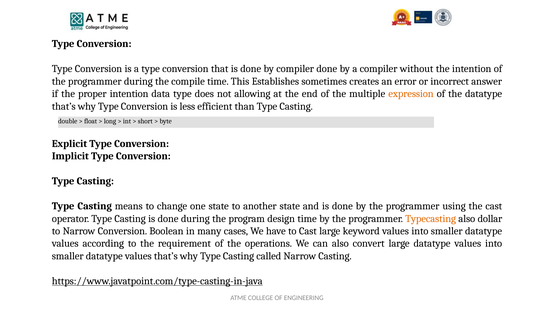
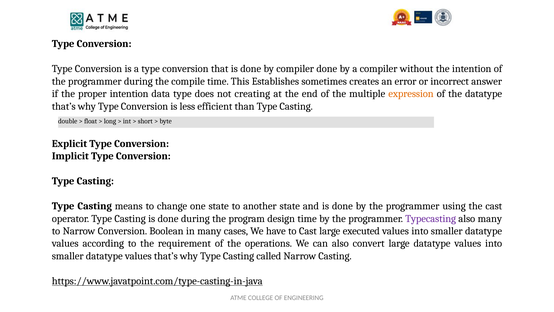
allowing: allowing -> creating
Typecasting colour: orange -> purple
also dollar: dollar -> many
keyword: keyword -> executed
